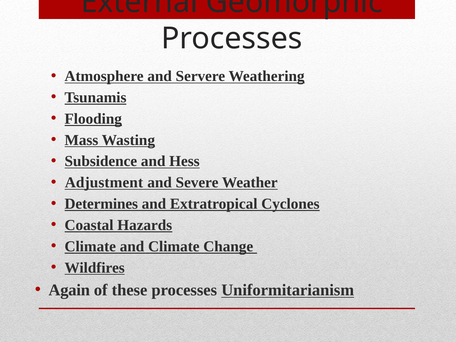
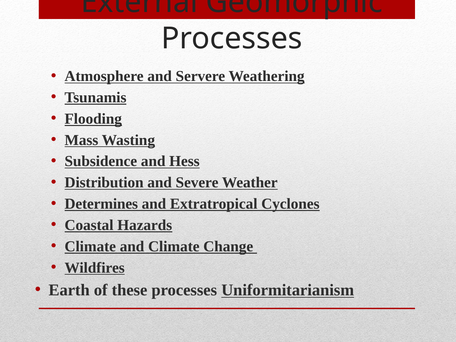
Adjustment: Adjustment -> Distribution
Again: Again -> Earth
